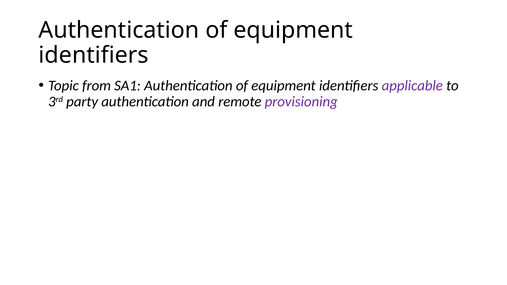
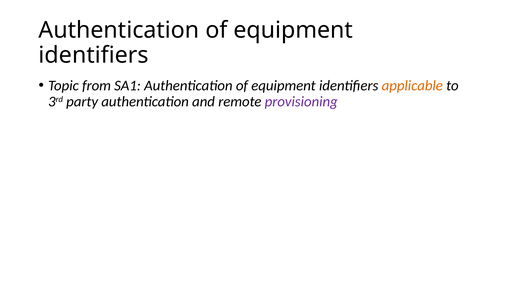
applicable colour: purple -> orange
